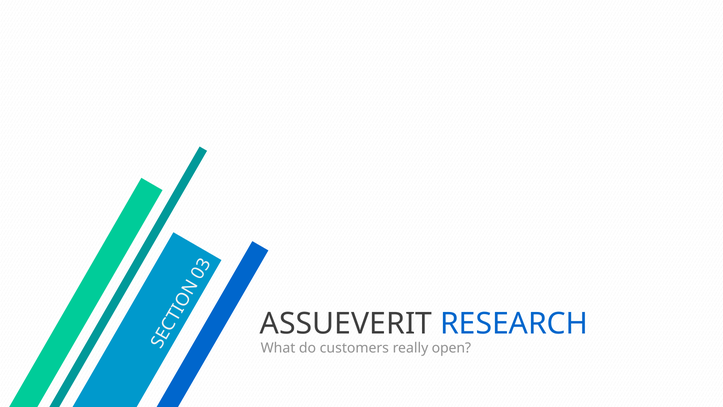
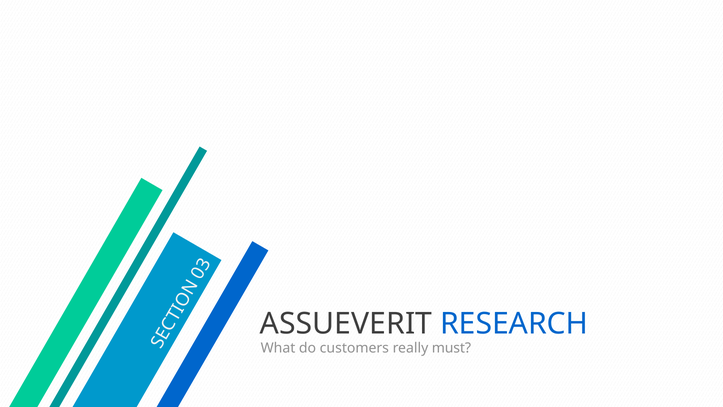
open: open -> must
